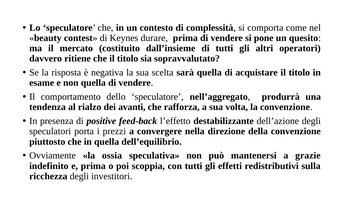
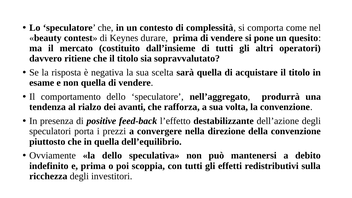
la ossia: ossia -> dello
grazie: grazie -> debito
